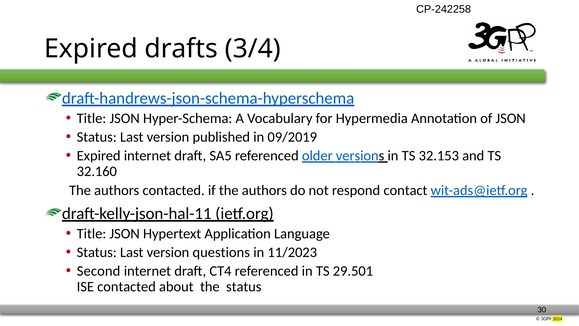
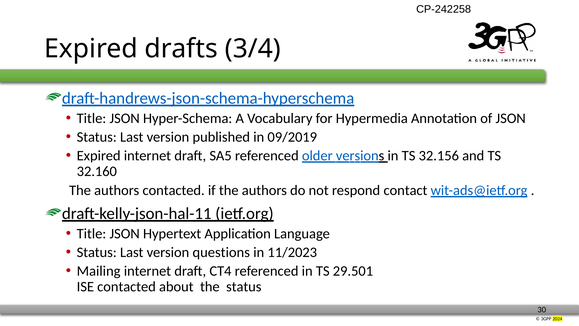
32.153: 32.153 -> 32.156
Second: Second -> Mailing
